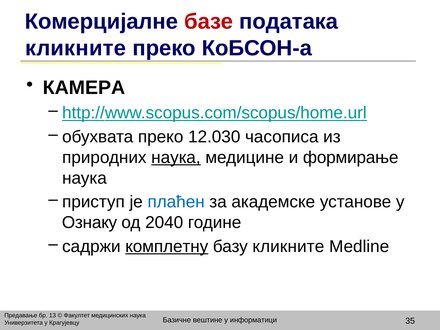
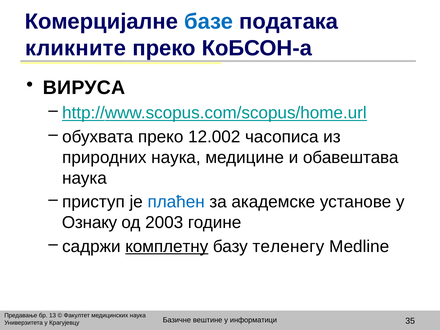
базе colour: red -> blue
КАМЕРА: КАМЕРА -> ВИРУСА
12.030: 12.030 -> 12.002
наука at (176, 157) underline: present -> none
формирање: формирање -> обавештава
2040: 2040 -> 2003
базу кликните: кликните -> теленегу
